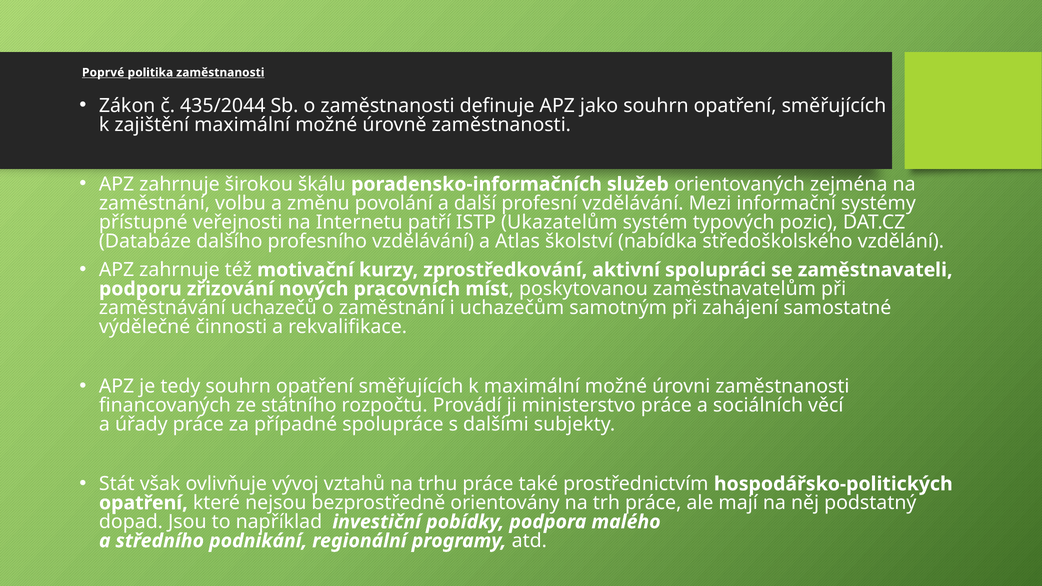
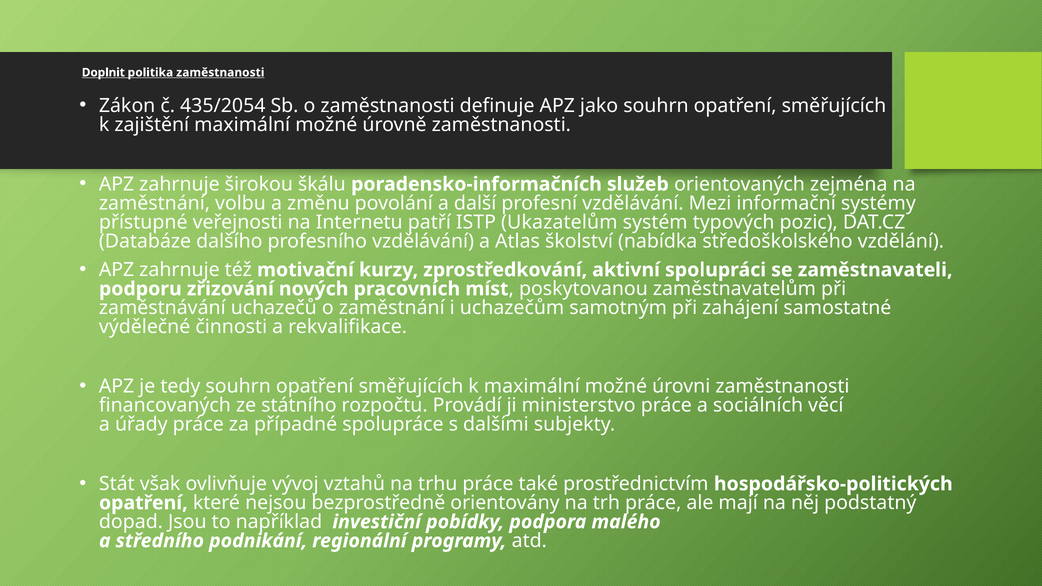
Poprvé: Poprvé -> Doplnit
435/2044: 435/2044 -> 435/2054
